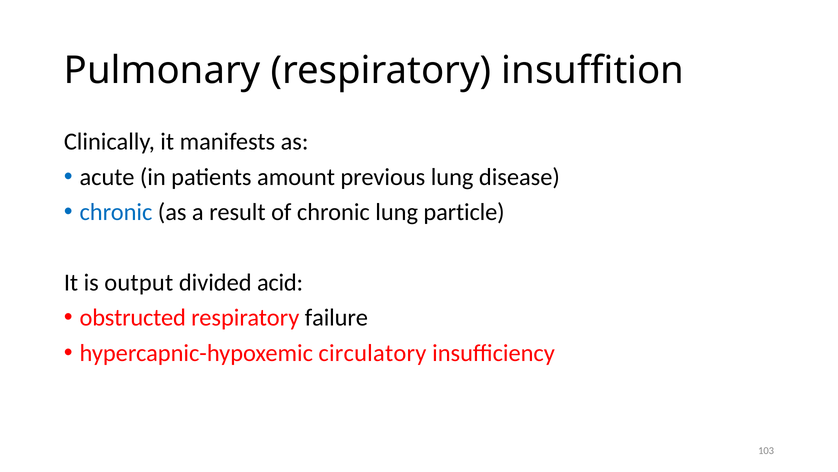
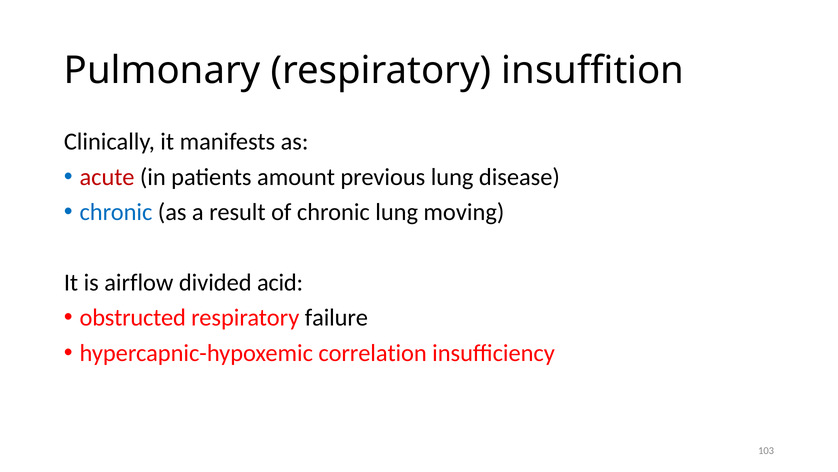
acute colour: black -> red
particle: particle -> moving
output: output -> airflow
circulatory: circulatory -> correlation
